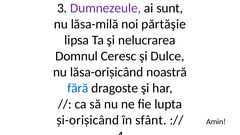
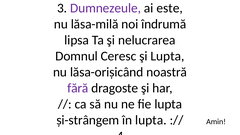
sunt: sunt -> este
părtăşie: părtăşie -> îndrumă
şi Dulce: Dulce -> Lupta
fără colour: blue -> purple
și-orișicând: și-orișicând -> și-strângem
în sfânt: sfânt -> lupta
